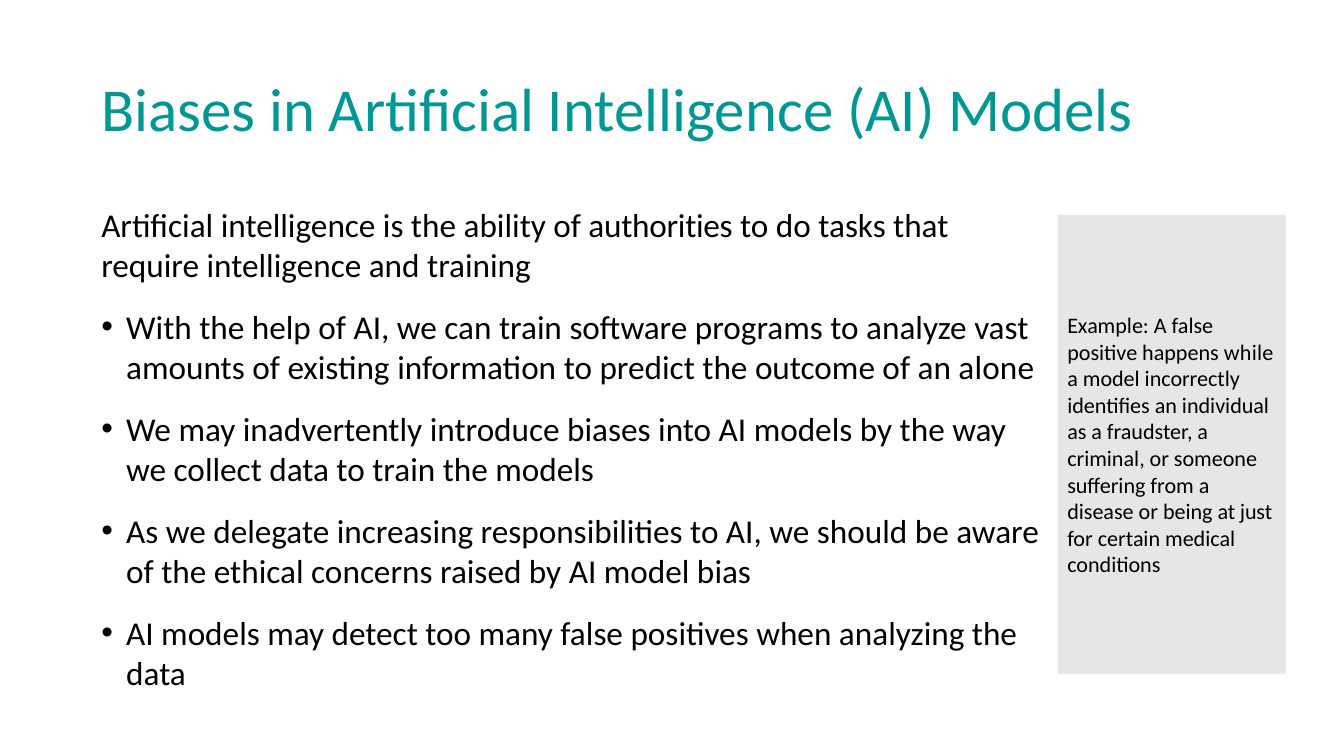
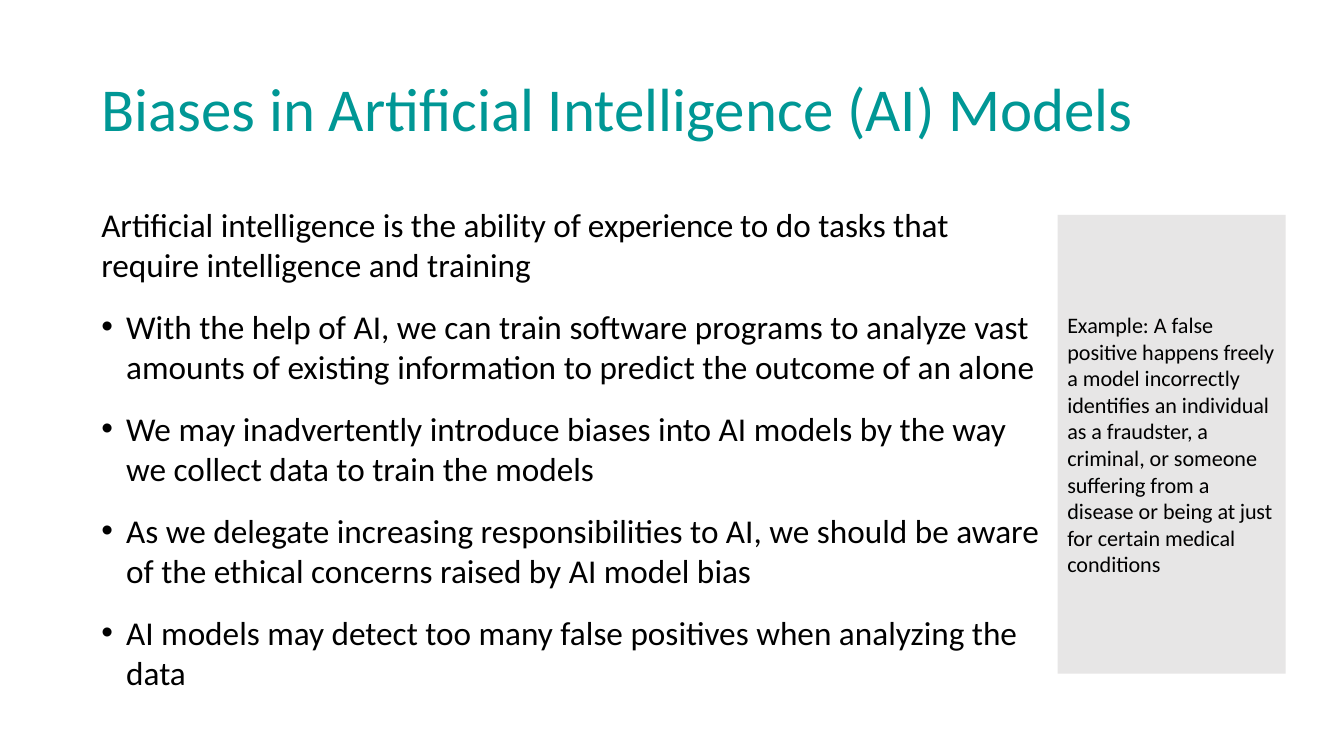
authorities: authorities -> experience
while: while -> freely
